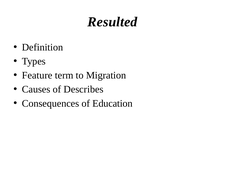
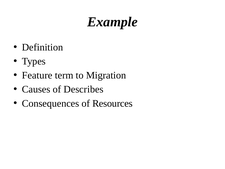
Resulted: Resulted -> Example
Education: Education -> Resources
